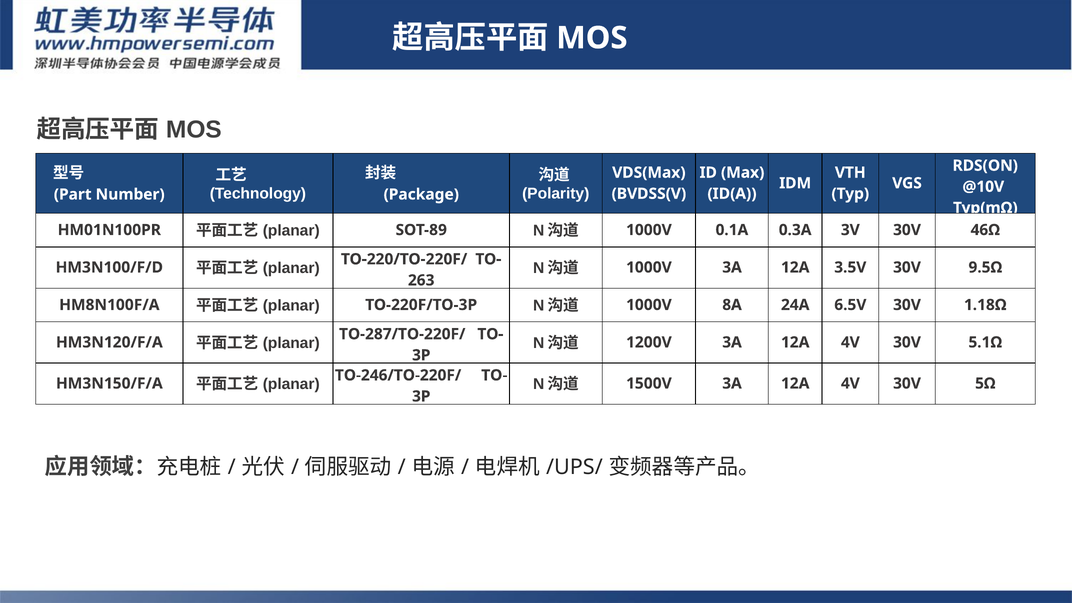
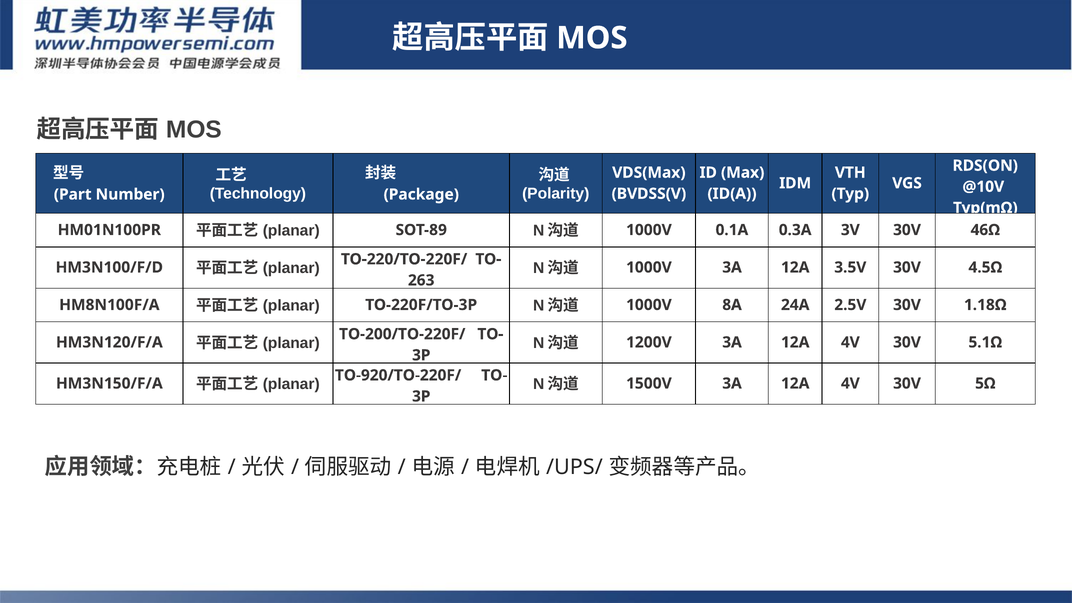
9.5Ω: 9.5Ω -> 4.5Ω
6.5V: 6.5V -> 2.5V
TO-287/TO-220F/: TO-287/TO-220F/ -> TO-200/TO-220F/
TO-246/TO-220F/: TO-246/TO-220F/ -> TO-920/TO-220F/
